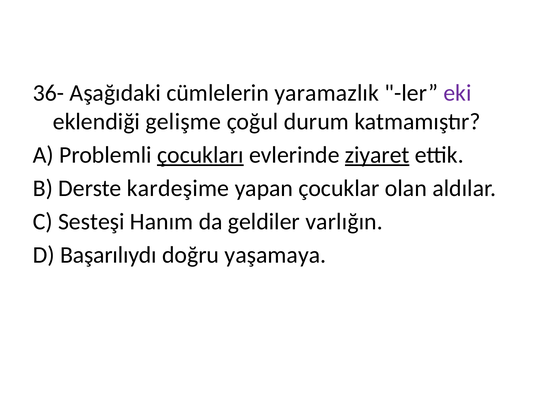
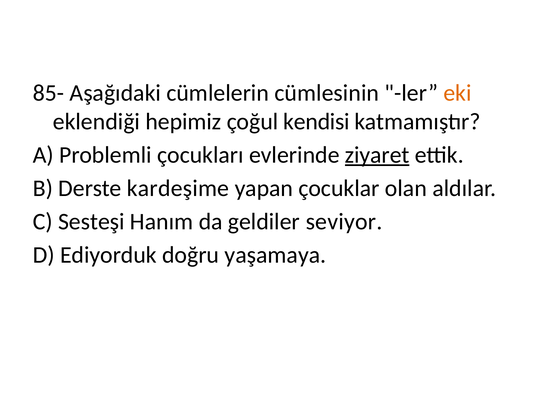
36-: 36- -> 85-
yaramazlık: yaramazlık -> cümlesinin
eki colour: purple -> orange
gelişme: gelişme -> hepimiz
durum: durum -> kendisi
çocukları underline: present -> none
varlığın: varlığın -> seviyor
Başarılıydı: Başarılıydı -> Ediyorduk
